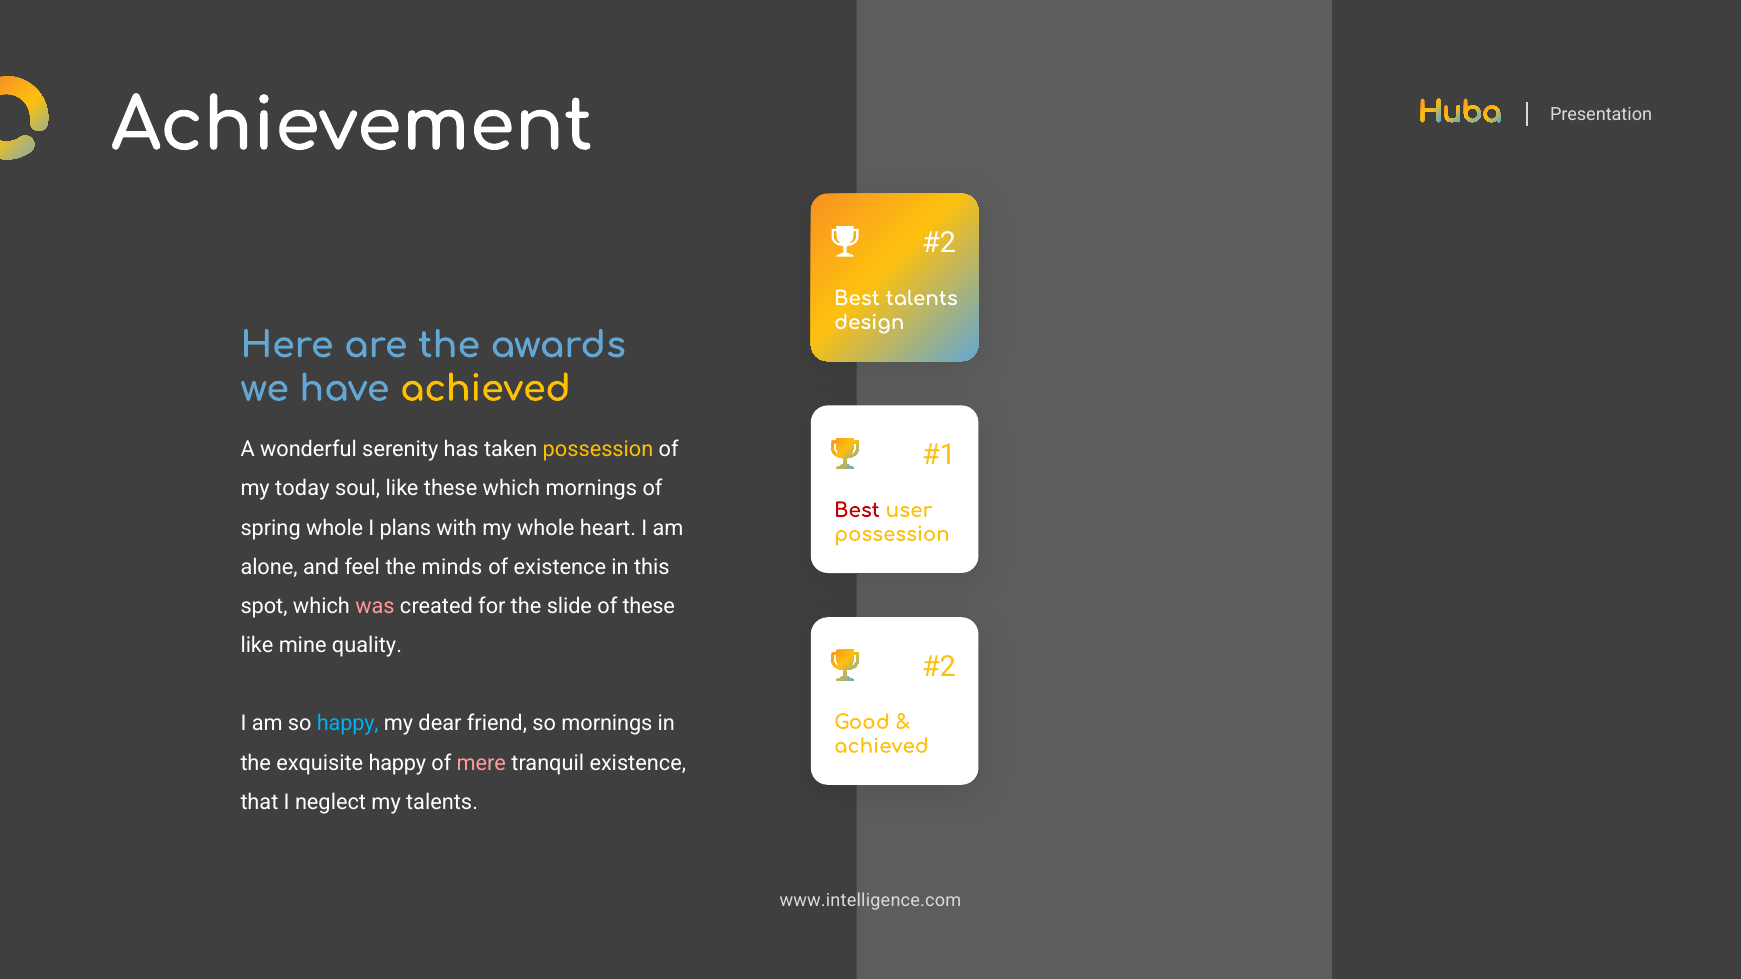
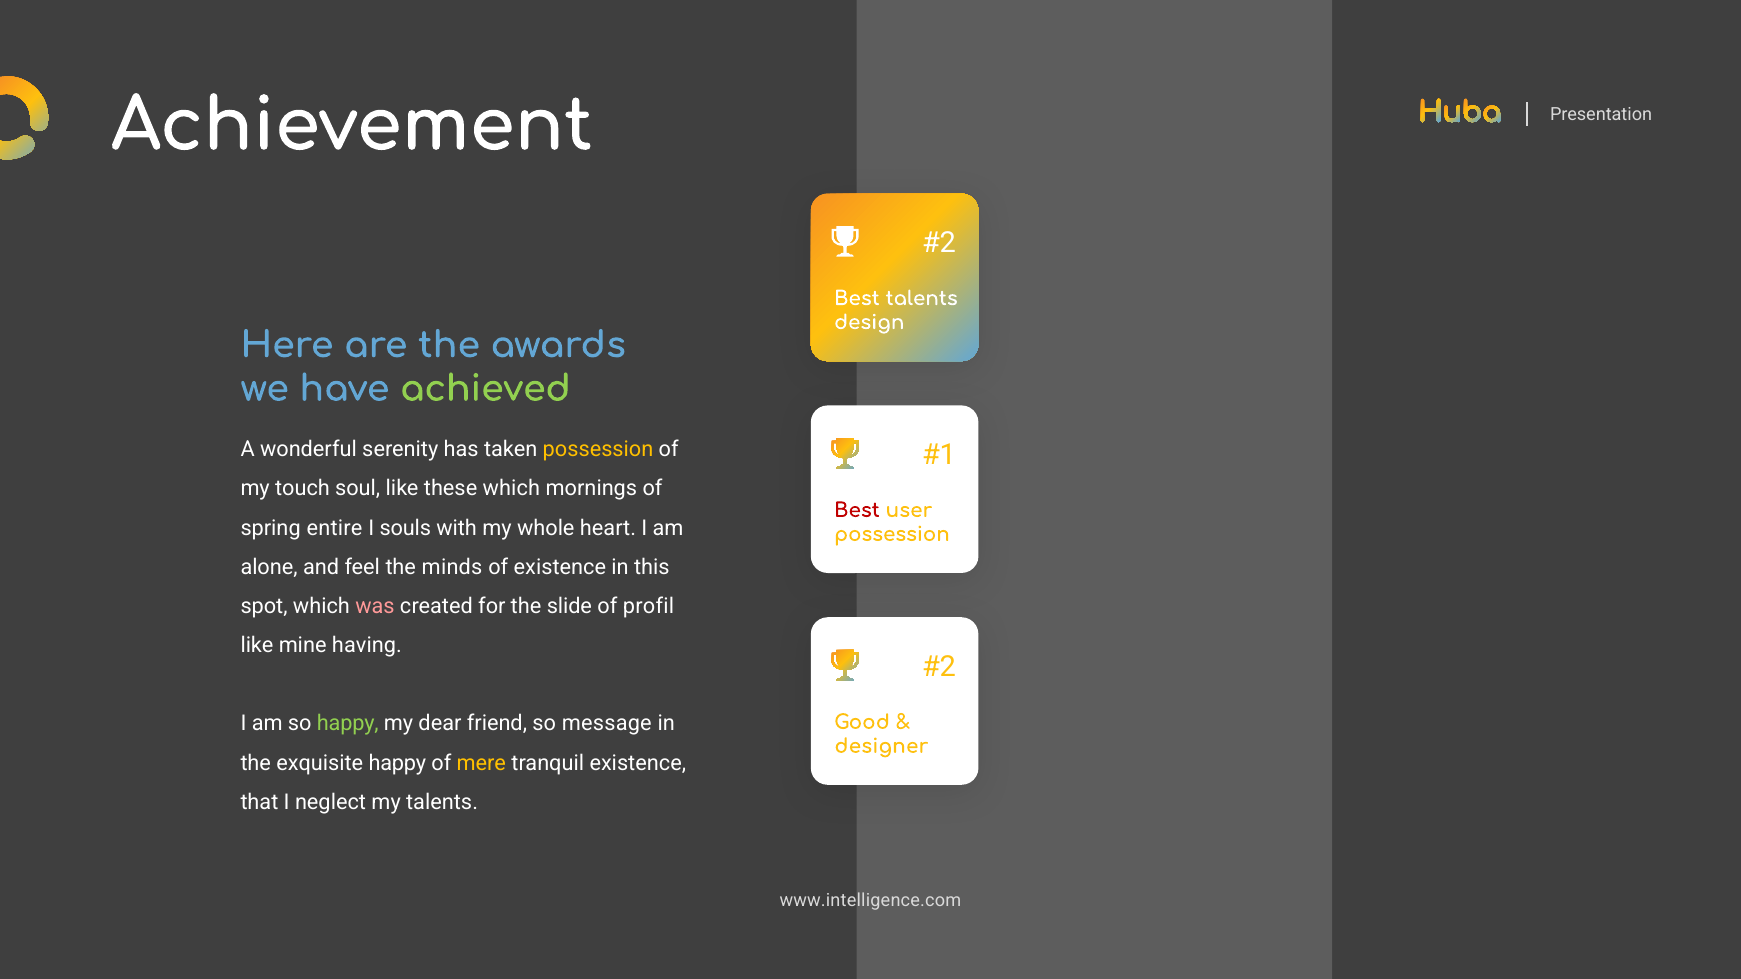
achieved at (485, 389) colour: yellow -> light green
today: today -> touch
spring whole: whole -> entire
plans: plans -> souls
of these: these -> profil
quality: quality -> having
happy at (348, 724) colour: light blue -> light green
so mornings: mornings -> message
achieved at (881, 746): achieved -> designer
mere colour: pink -> yellow
